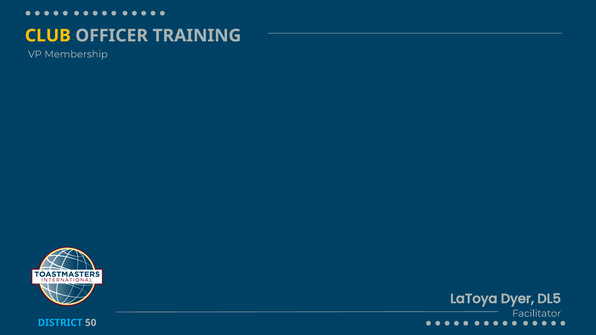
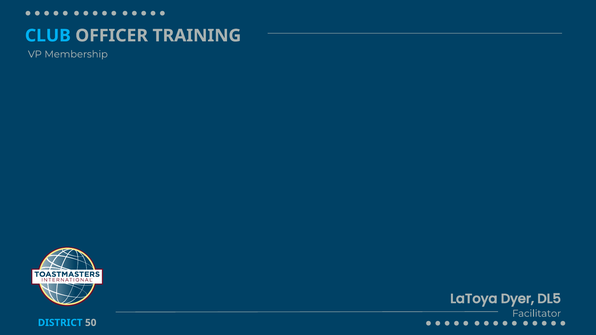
CLUB colour: yellow -> light blue
